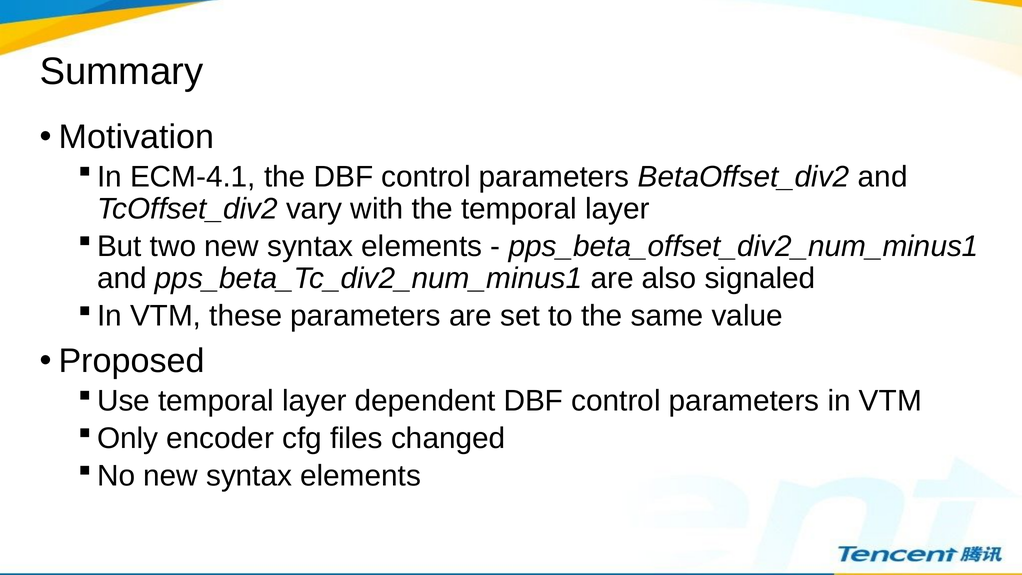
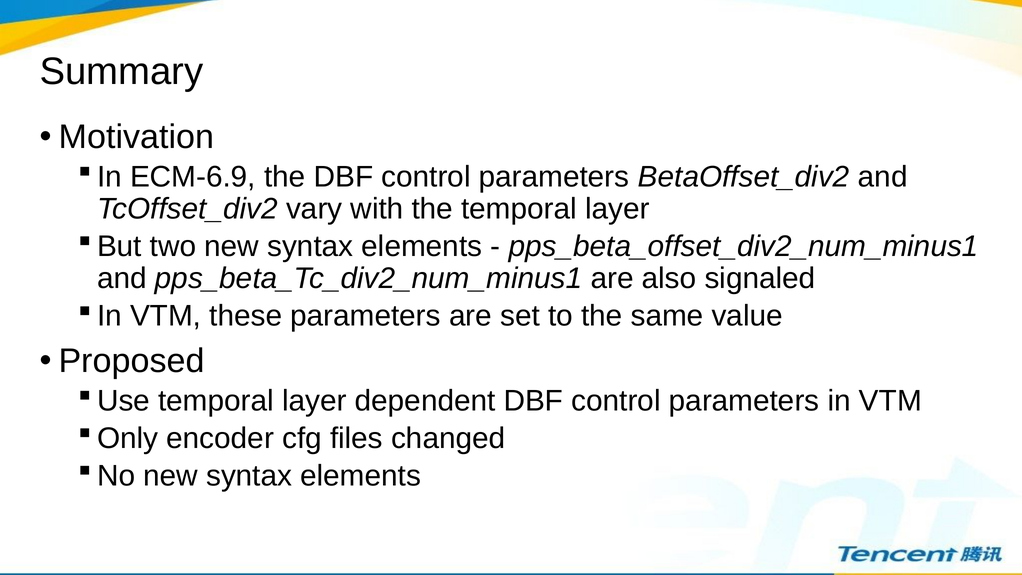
ECM-4.1: ECM-4.1 -> ECM-6.9
